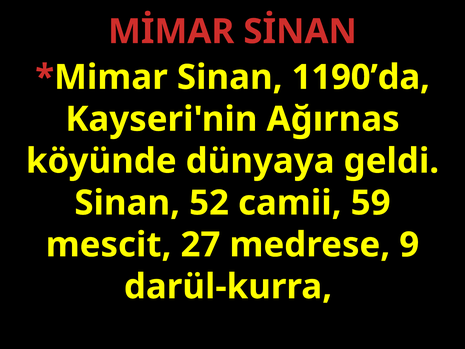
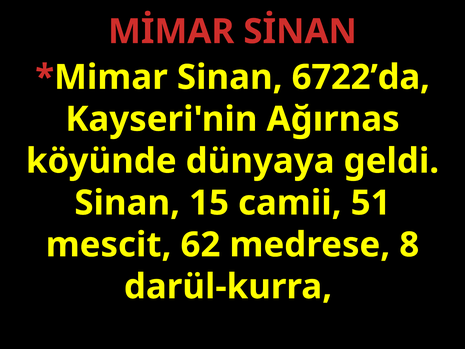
1190’da: 1190’da -> 6722’da
52: 52 -> 15
59: 59 -> 51
27: 27 -> 62
9: 9 -> 8
